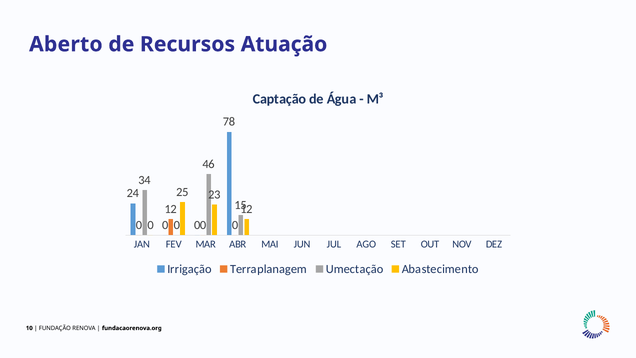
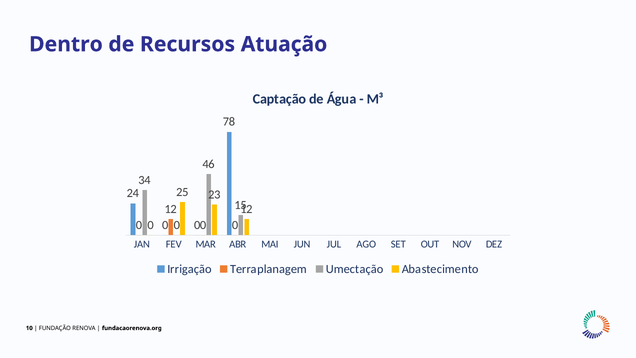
Aberto: Aberto -> Dentro
